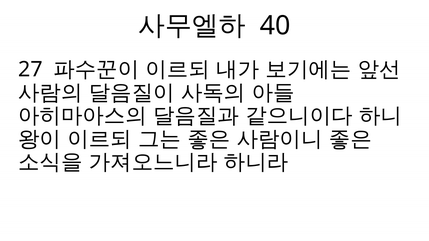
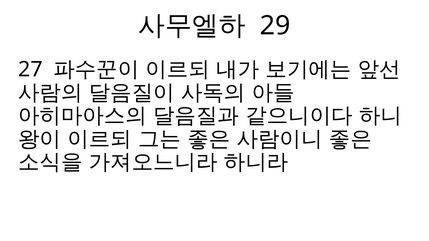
40: 40 -> 29
